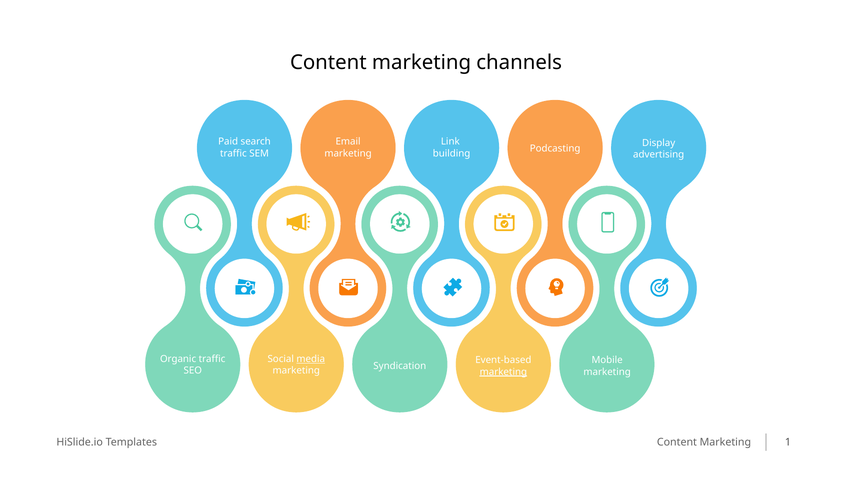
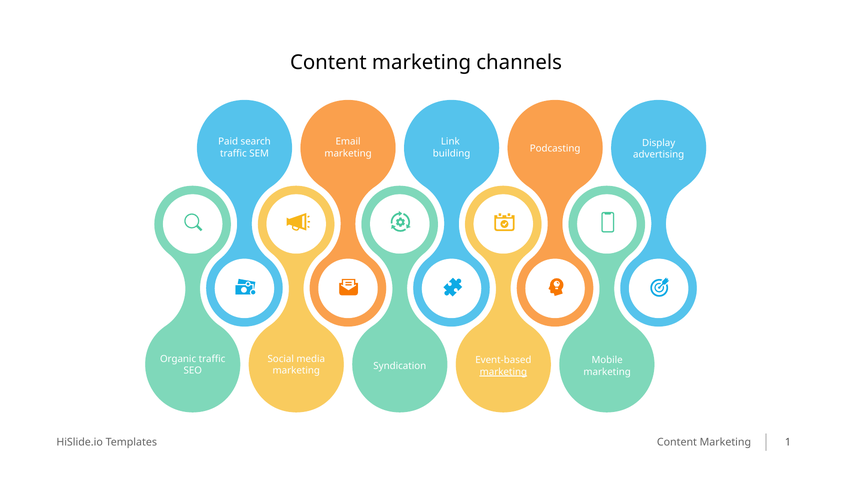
media underline: present -> none
